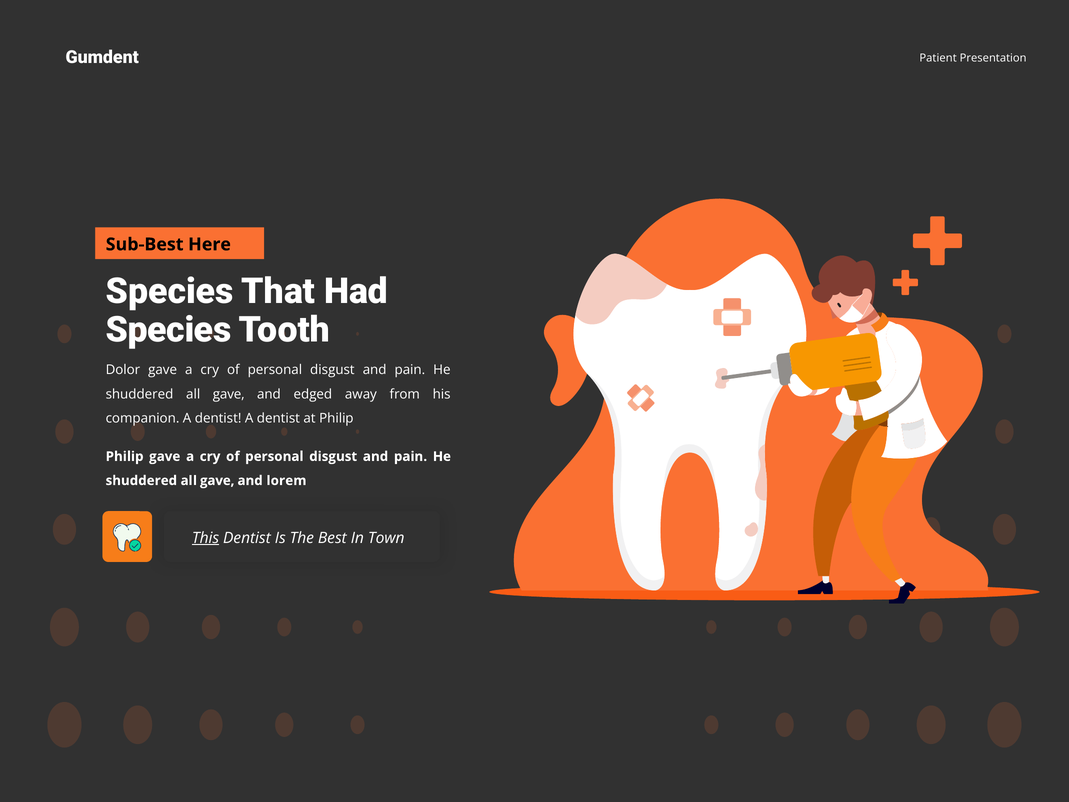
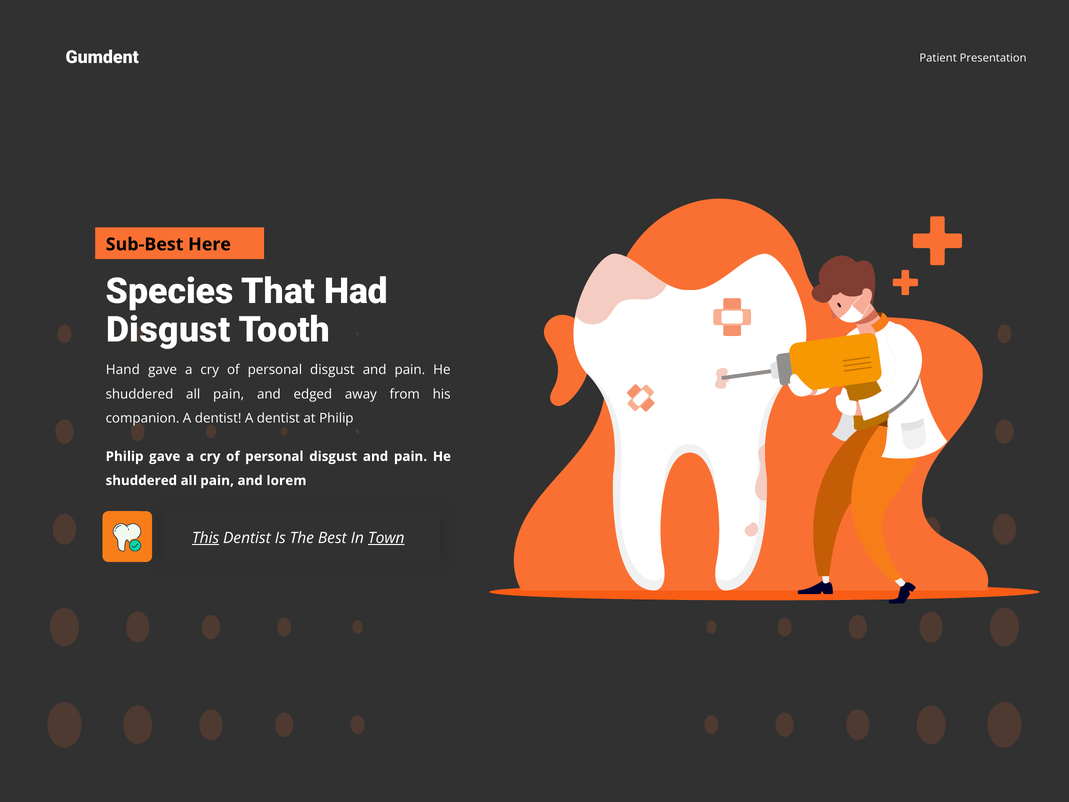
Species at (169, 330): Species -> Disgust
Dolor: Dolor -> Hand
gave at (229, 394): gave -> pain
gave at (217, 480): gave -> pain
Town underline: none -> present
